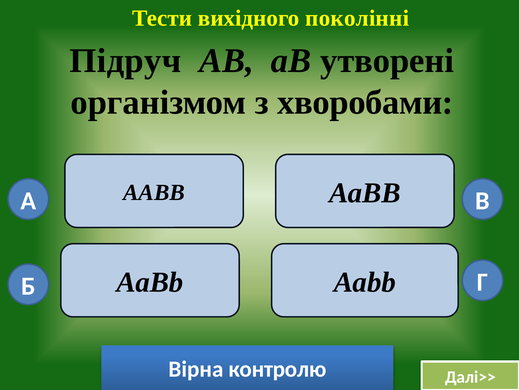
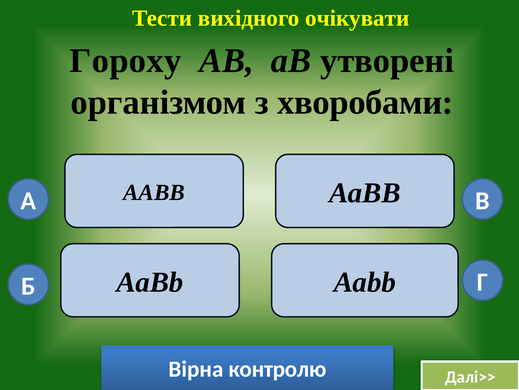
поколінні: поколінні -> очікувати
Підруч: Підруч -> Гороху
